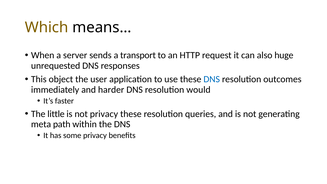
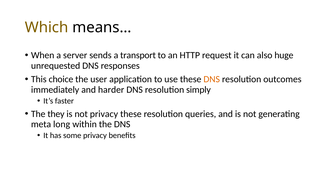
object: object -> choice
DNS at (212, 79) colour: blue -> orange
would: would -> simply
little: little -> they
path: path -> long
